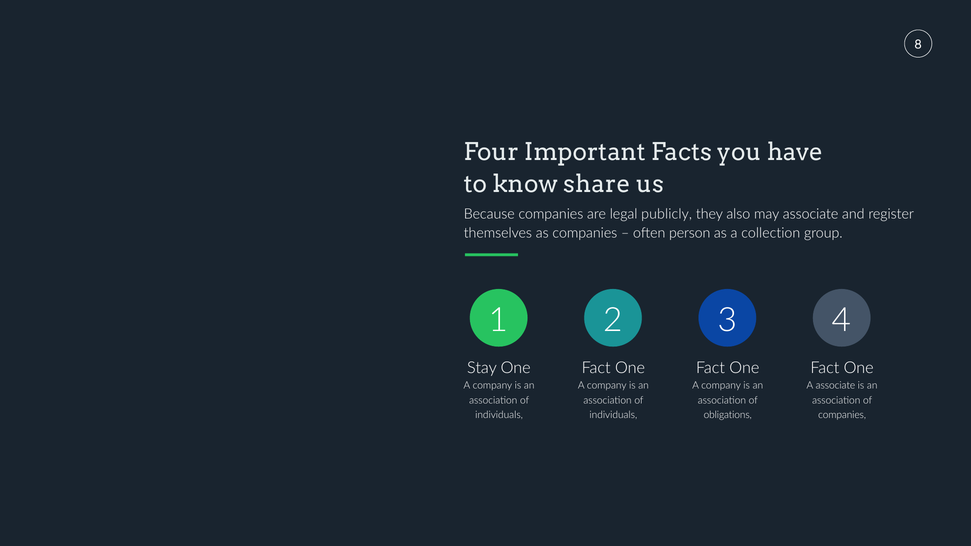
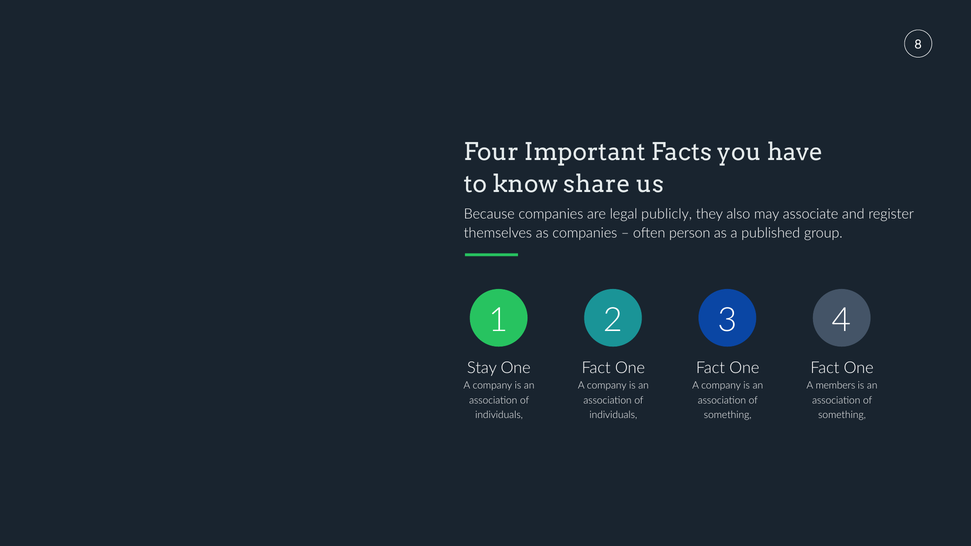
collection: collection -> published
A associate: associate -> members
obligations at (728, 415): obligations -> something
companies at (842, 415): companies -> something
